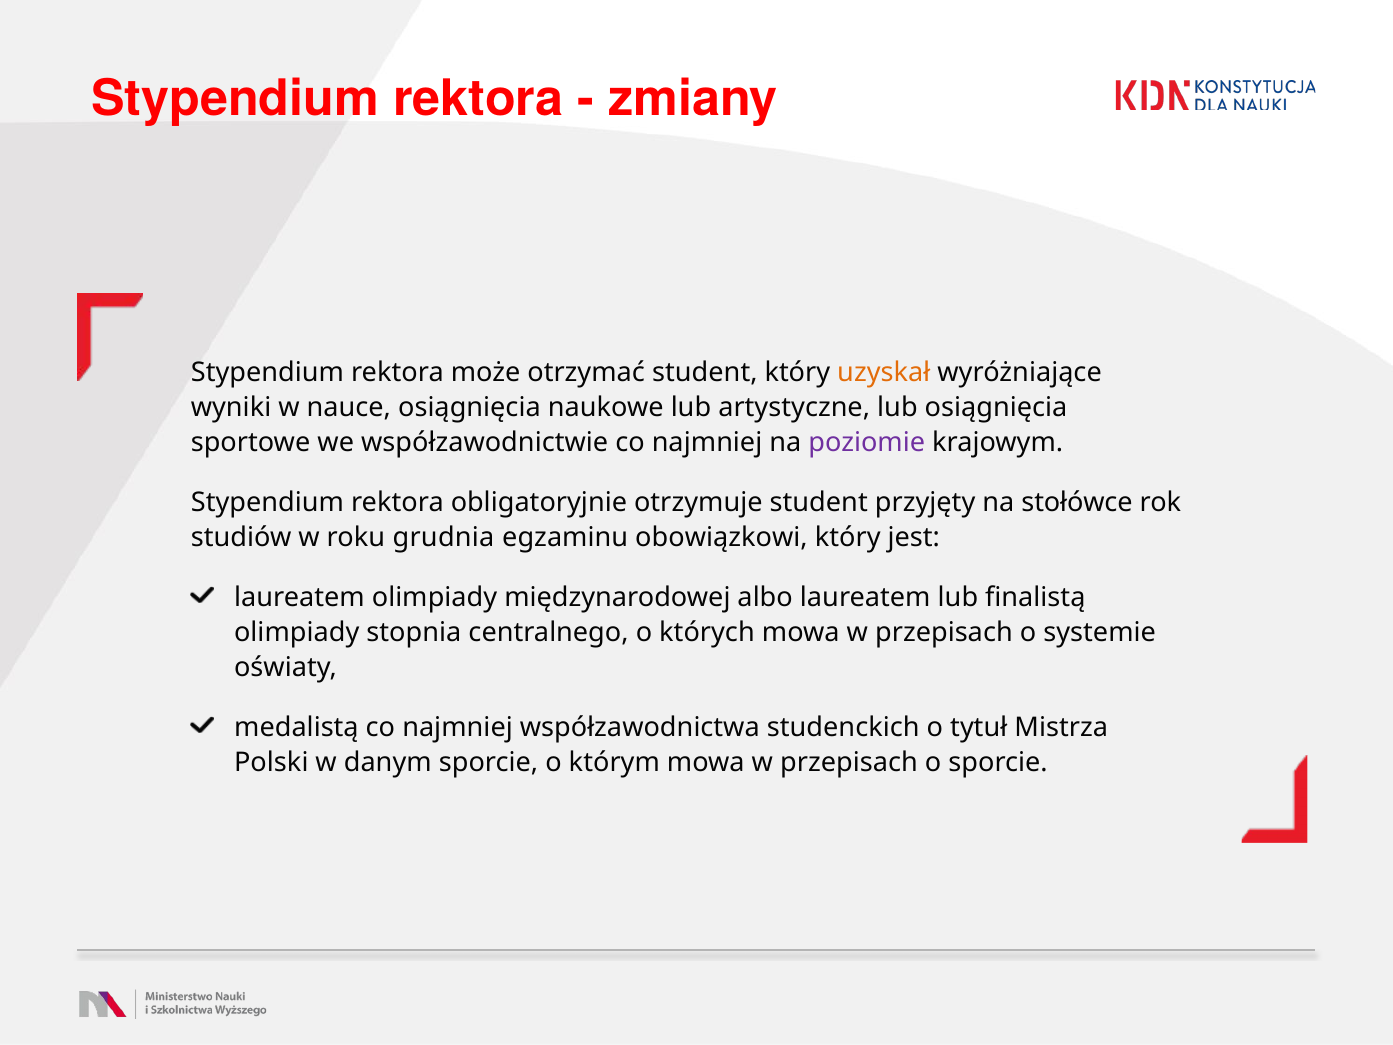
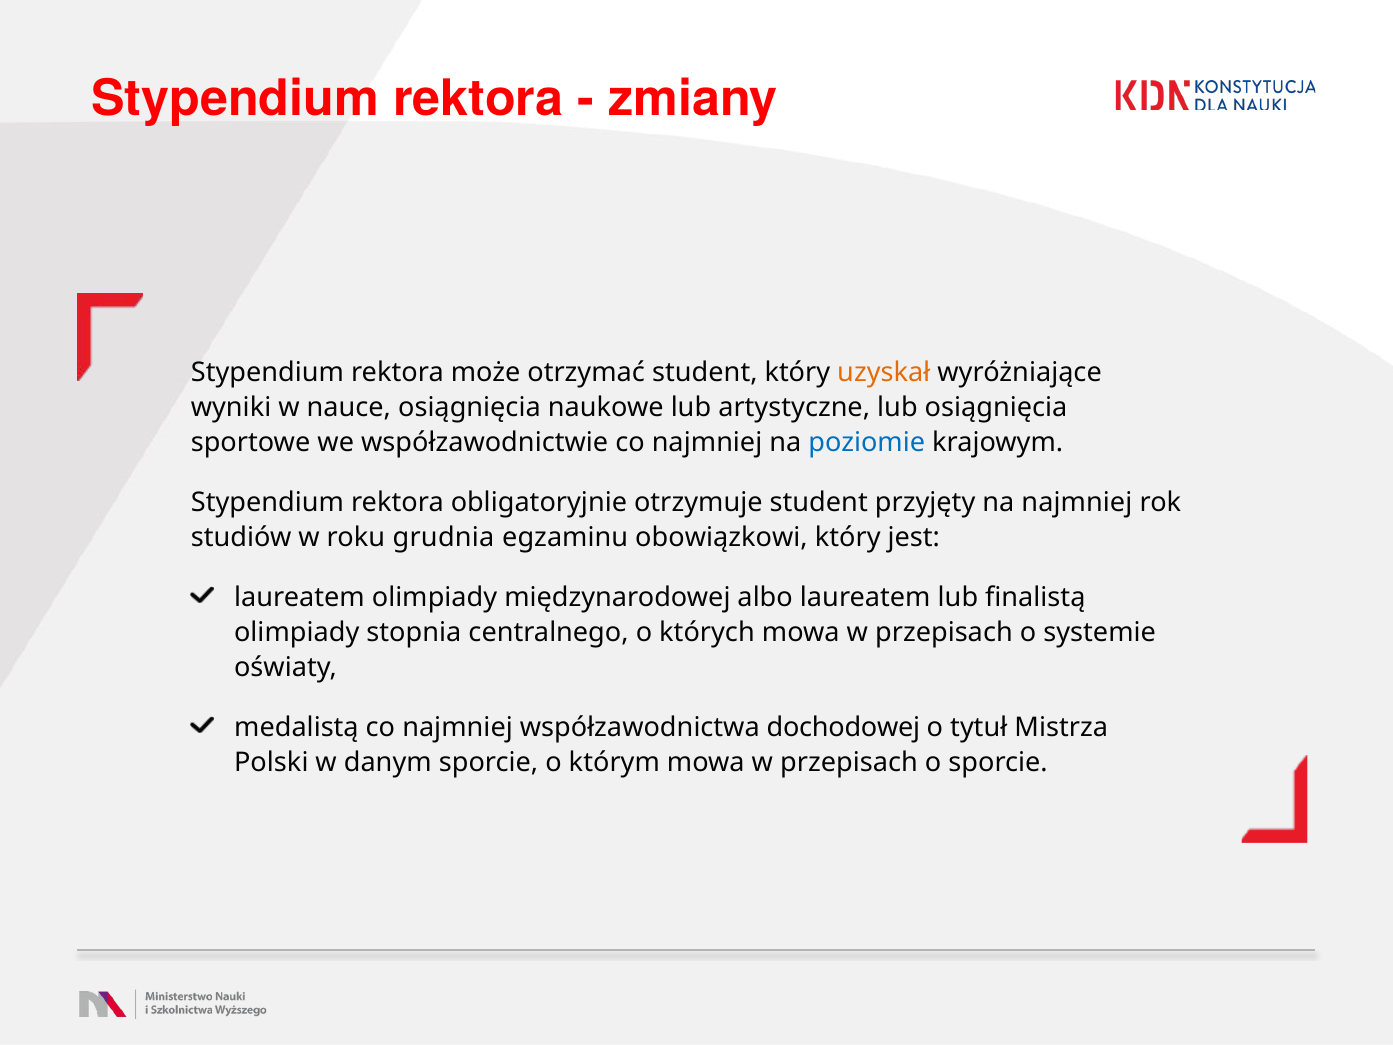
poziomie colour: purple -> blue
na stołówce: stołówce -> najmniej
studenckich: studenckich -> dochodowej
